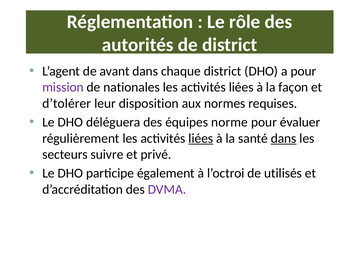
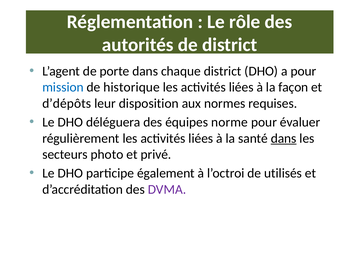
avant: avant -> porte
mission colour: purple -> blue
nationales: nationales -> historique
d’tolérer: d’tolérer -> d’dépôts
liées at (201, 138) underline: present -> none
suivre: suivre -> photo
